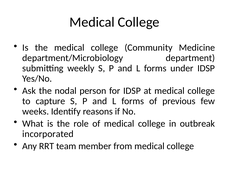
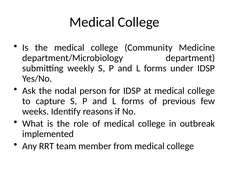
incorporated: incorporated -> implemented
